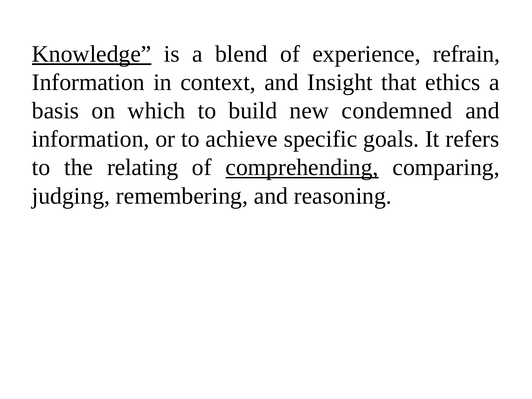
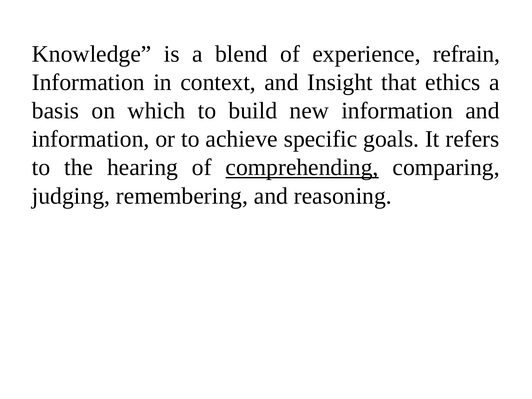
Knowledge underline: present -> none
new condemned: condemned -> information
relating: relating -> hearing
